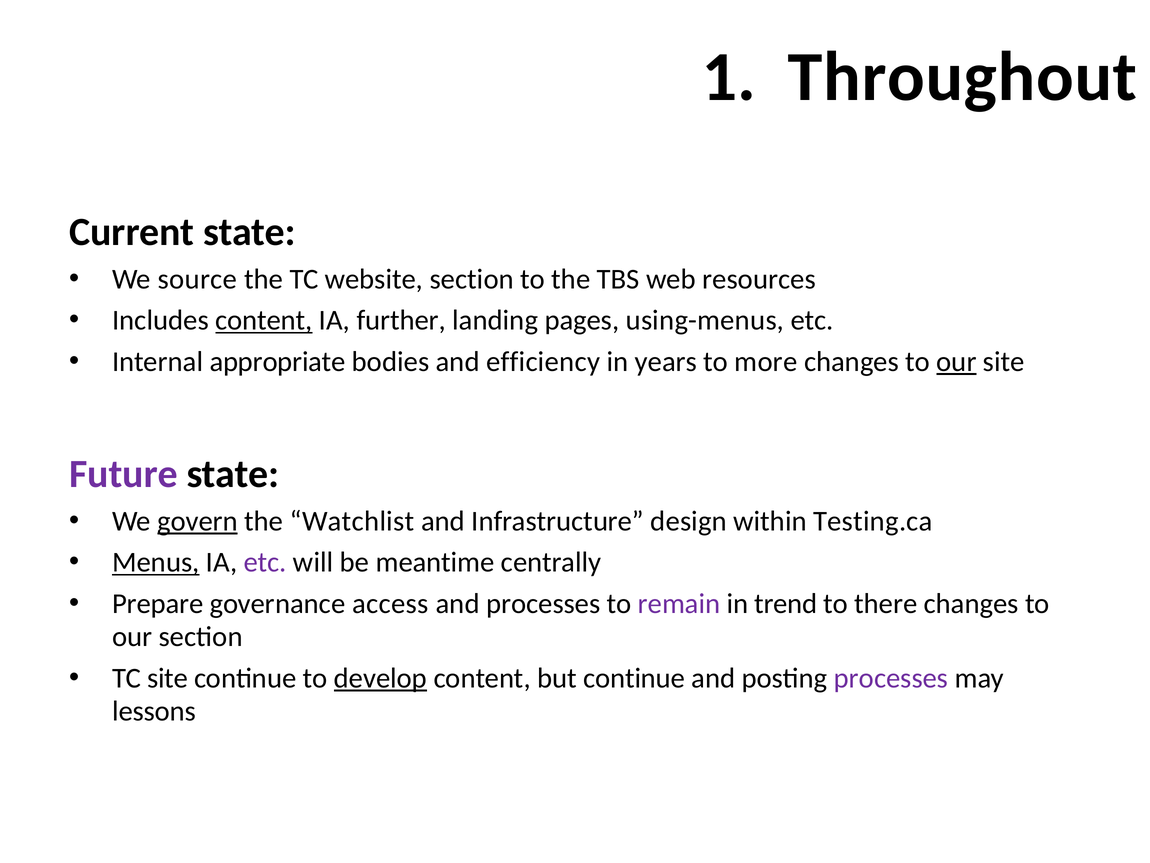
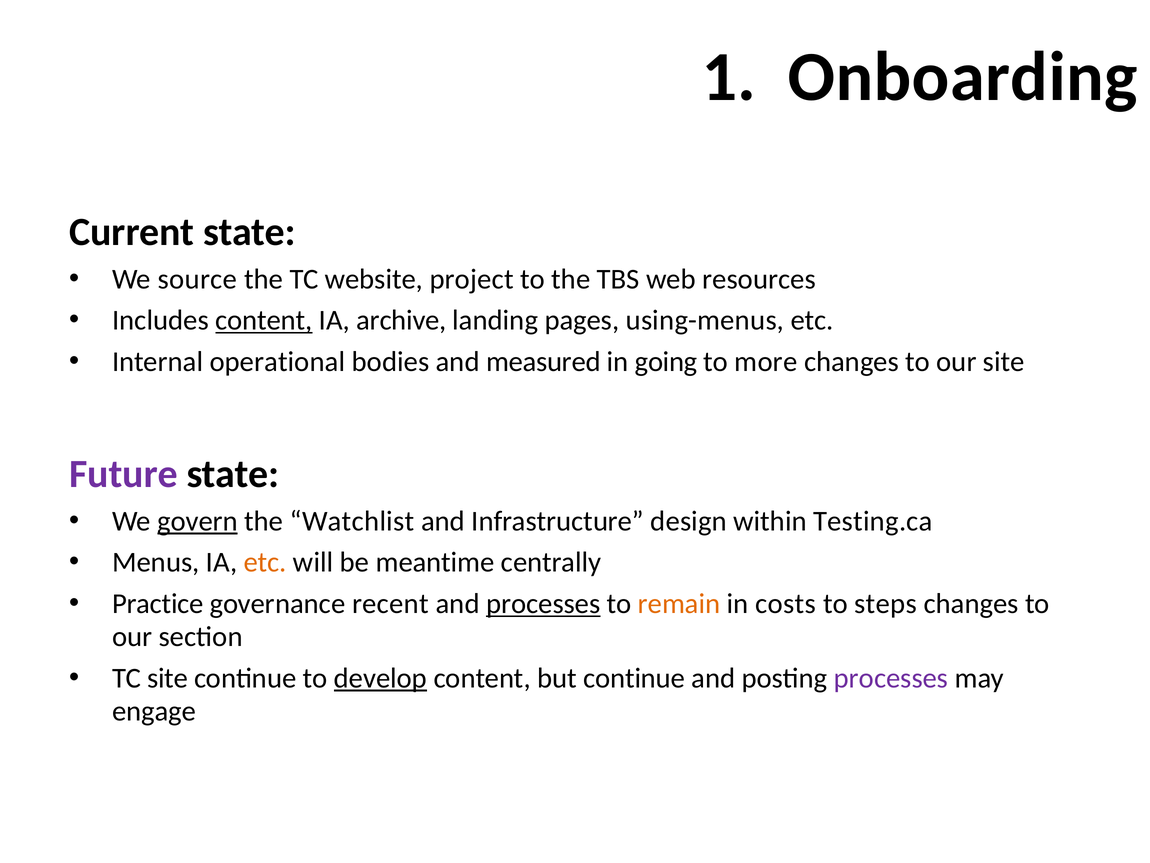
Throughout: Throughout -> Onboarding
website section: section -> project
further: further -> archive
appropriate: appropriate -> operational
efficiency: efficiency -> measured
years: years -> going
our at (956, 361) underline: present -> none
Menus underline: present -> none
etc at (265, 562) colour: purple -> orange
Prepare: Prepare -> Practice
access: access -> recent
processes at (543, 603) underline: none -> present
remain colour: purple -> orange
trend: trend -> costs
there: there -> steps
lessons: lessons -> engage
